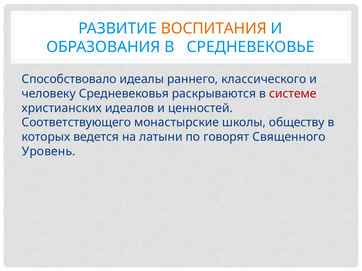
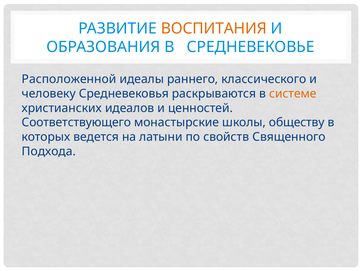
Способствовало: Способствовало -> Расположенной
системе colour: red -> orange
говорят: говорят -> свойств
Уровень: Уровень -> Подхода
